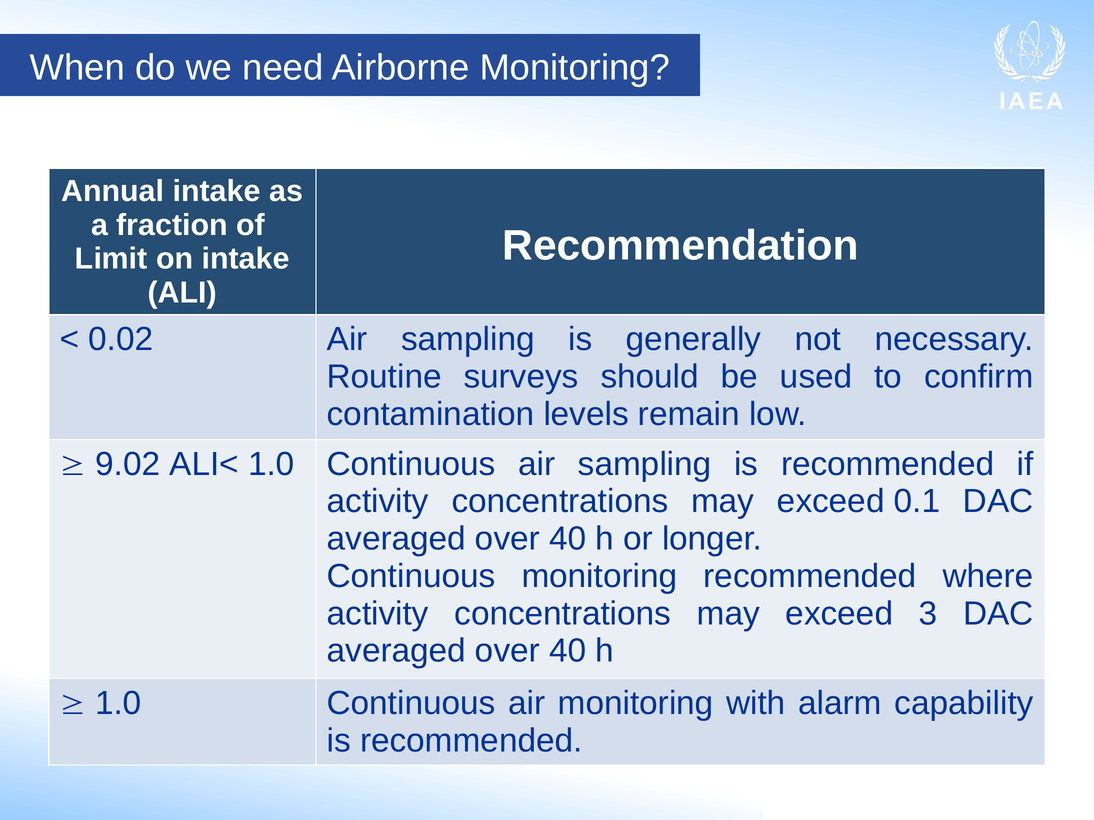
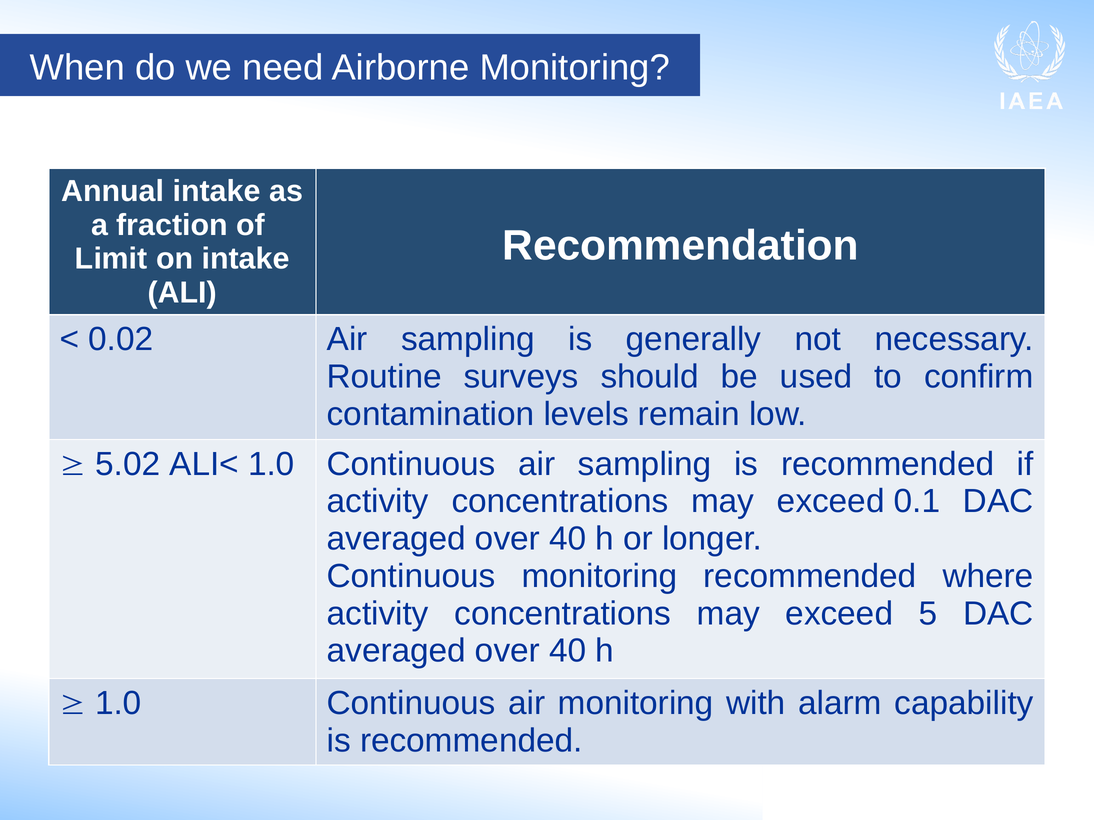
9.02: 9.02 -> 5.02
3: 3 -> 5
